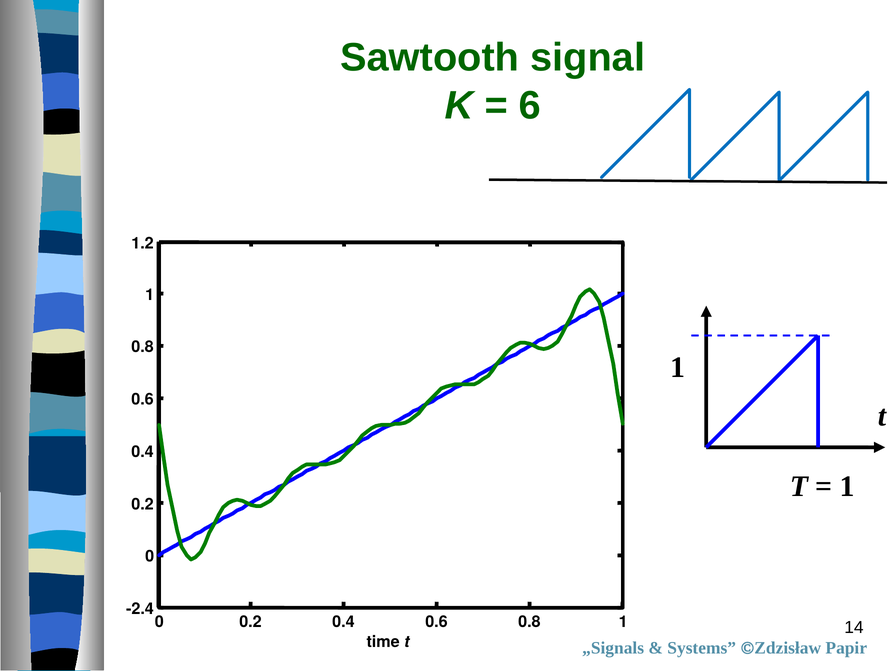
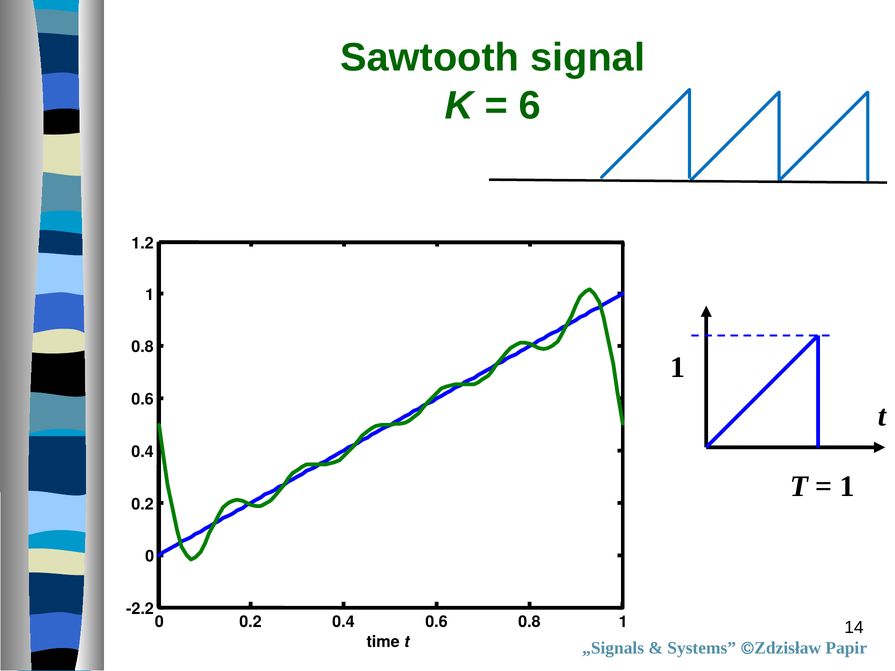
-2.4: -2.4 -> -2.2
